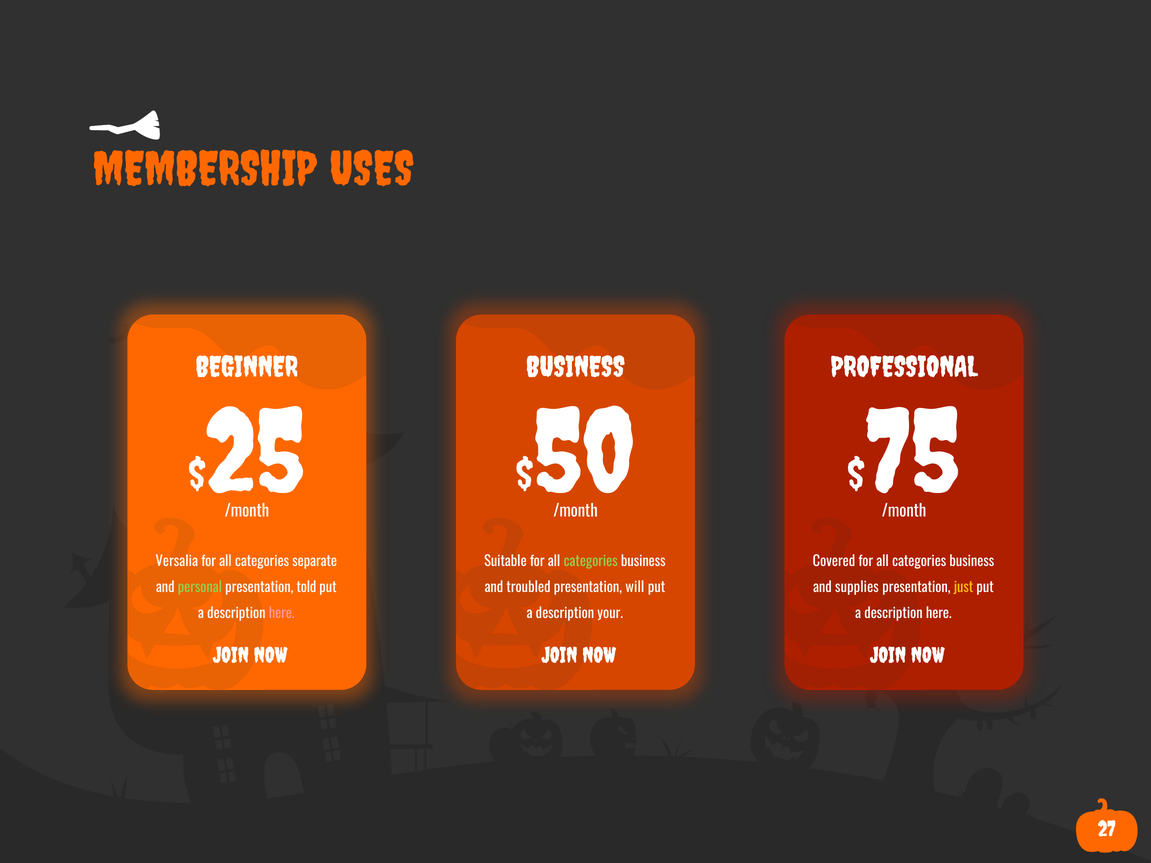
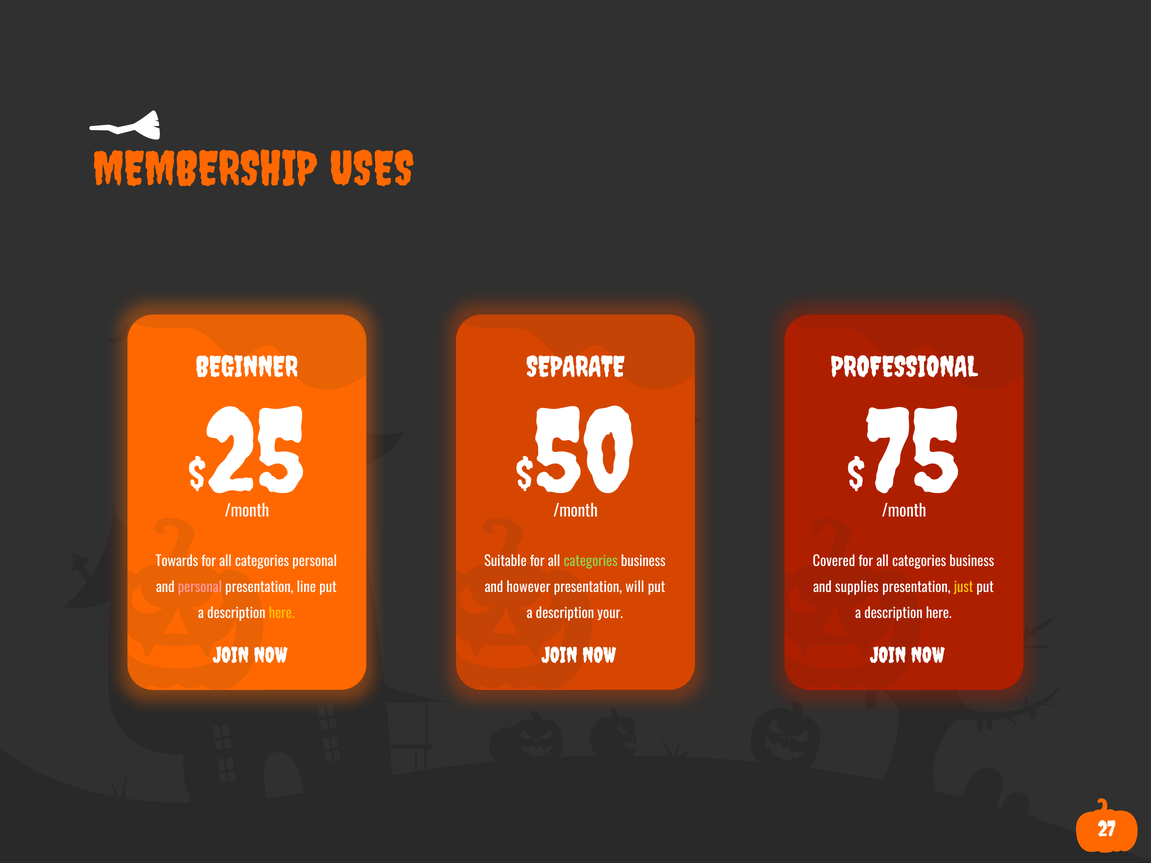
BUSINESS at (575, 367): BUSINESS -> SEPARATE
Versalia: Versalia -> Towards
categories separate: separate -> personal
personal at (200, 588) colour: light green -> pink
told: told -> line
troubled: troubled -> however
here at (282, 614) colour: pink -> yellow
